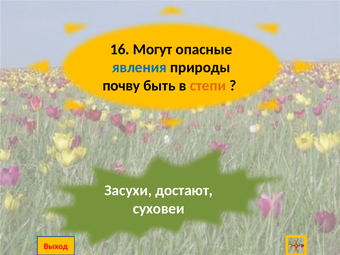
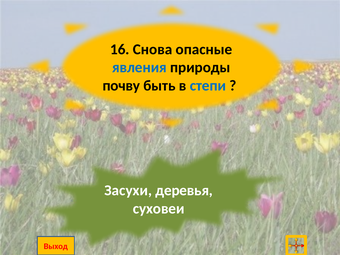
Могут: Могут -> Снова
степи colour: orange -> blue
достают: достают -> деревья
